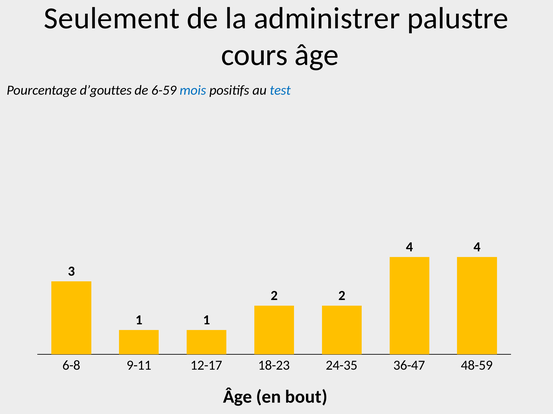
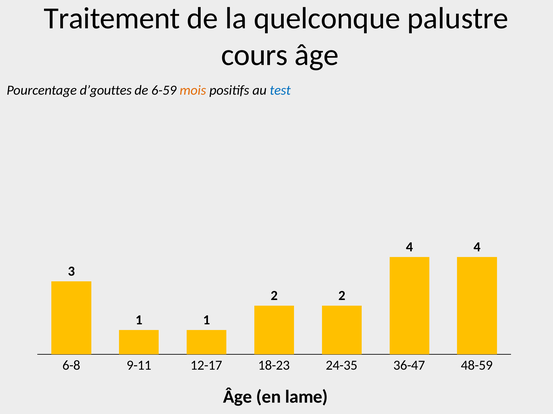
Seulement: Seulement -> Traitement
administrer: administrer -> quelconque
mois colour: blue -> orange
bout: bout -> lame
